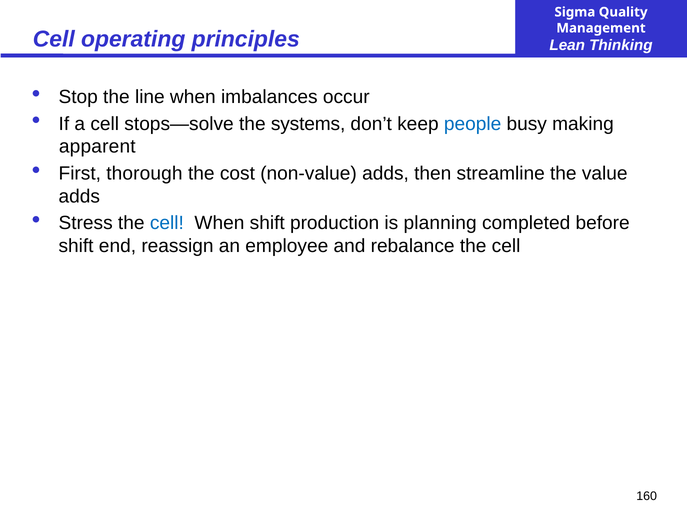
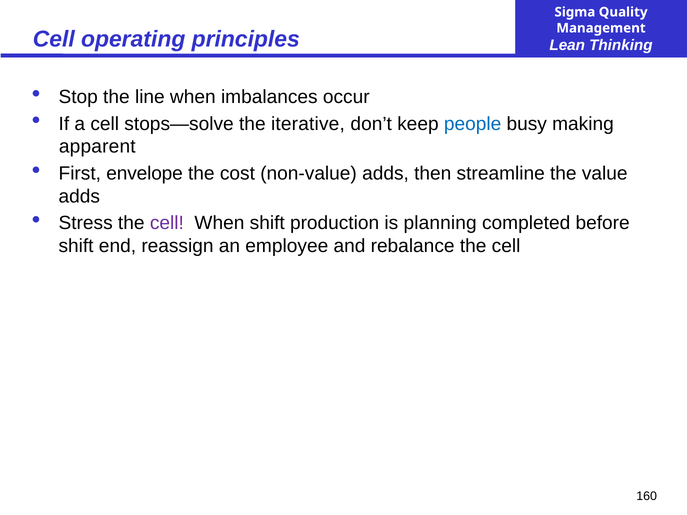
systems: systems -> iterative
thorough: thorough -> envelope
cell at (167, 223) colour: blue -> purple
